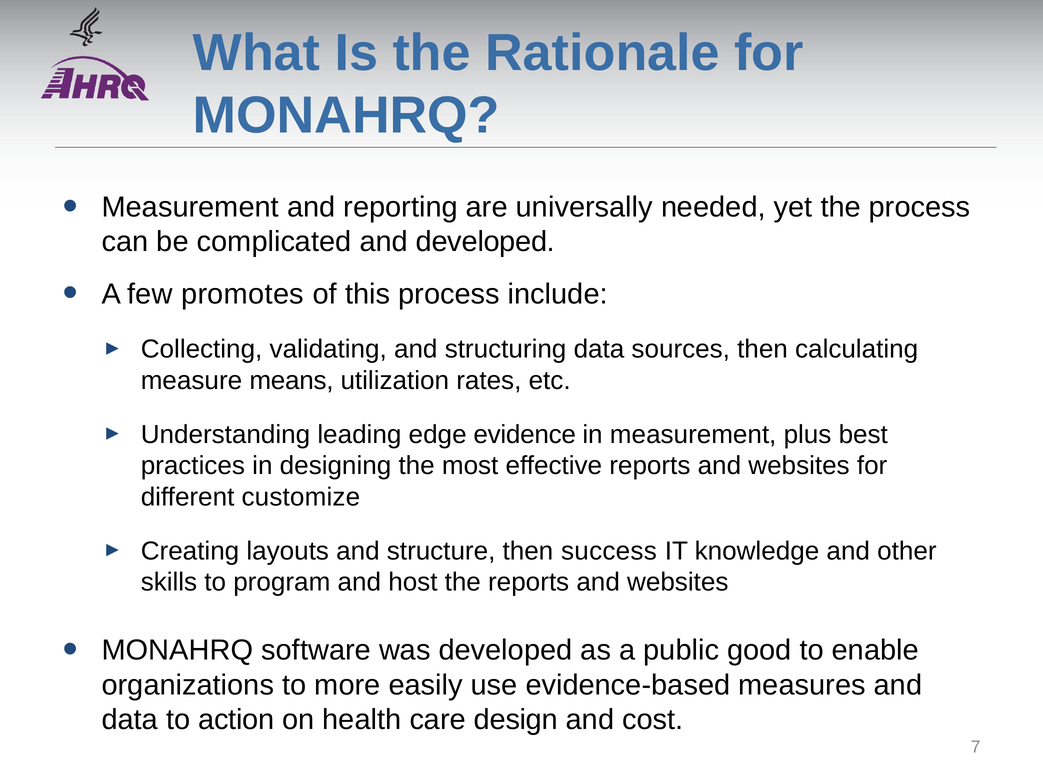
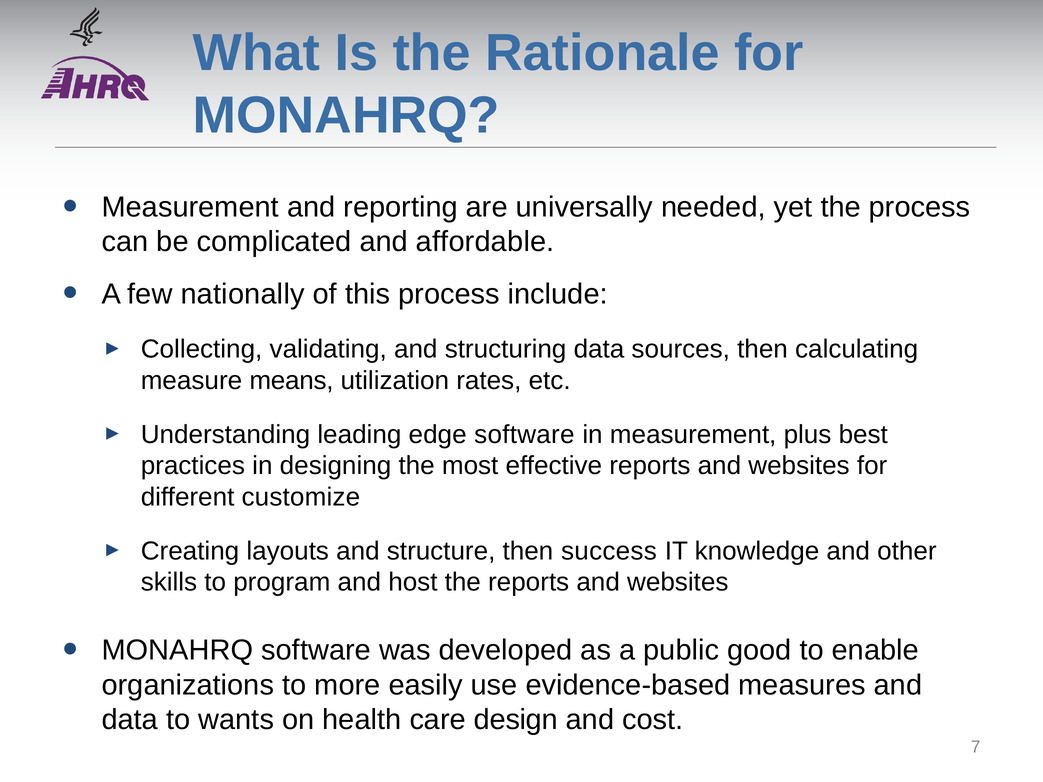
and developed: developed -> affordable
promotes: promotes -> nationally
edge evidence: evidence -> software
action: action -> wants
